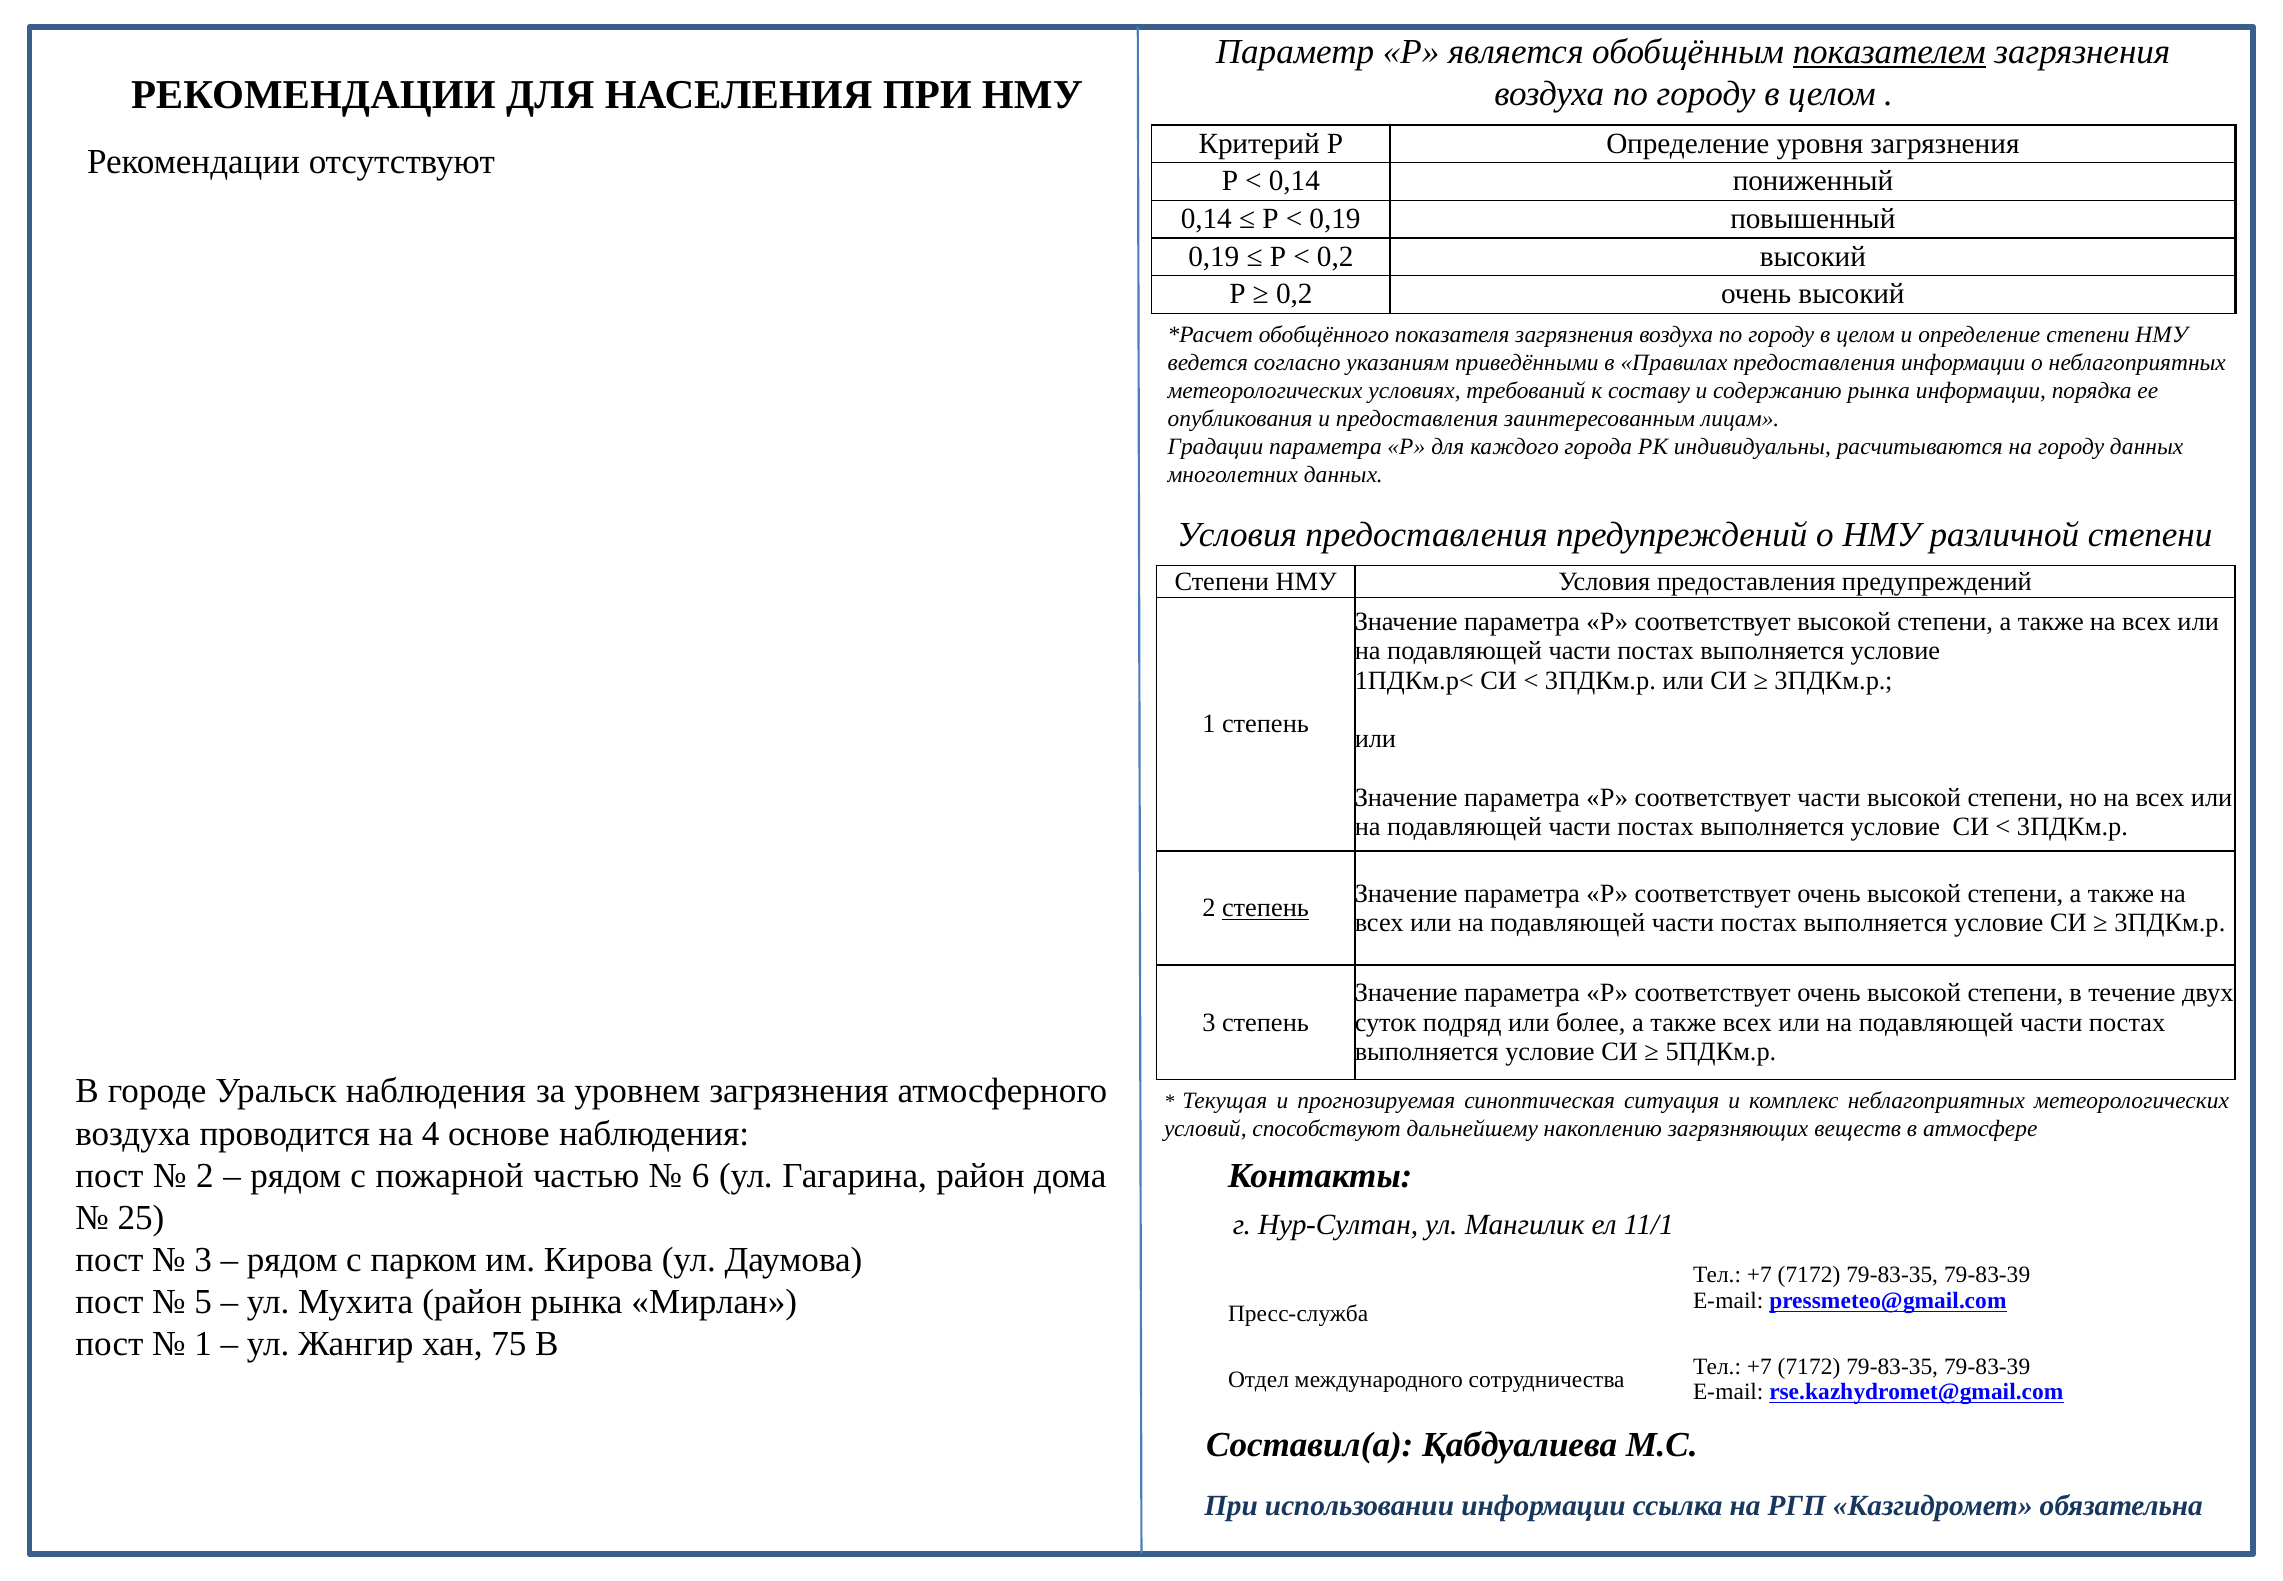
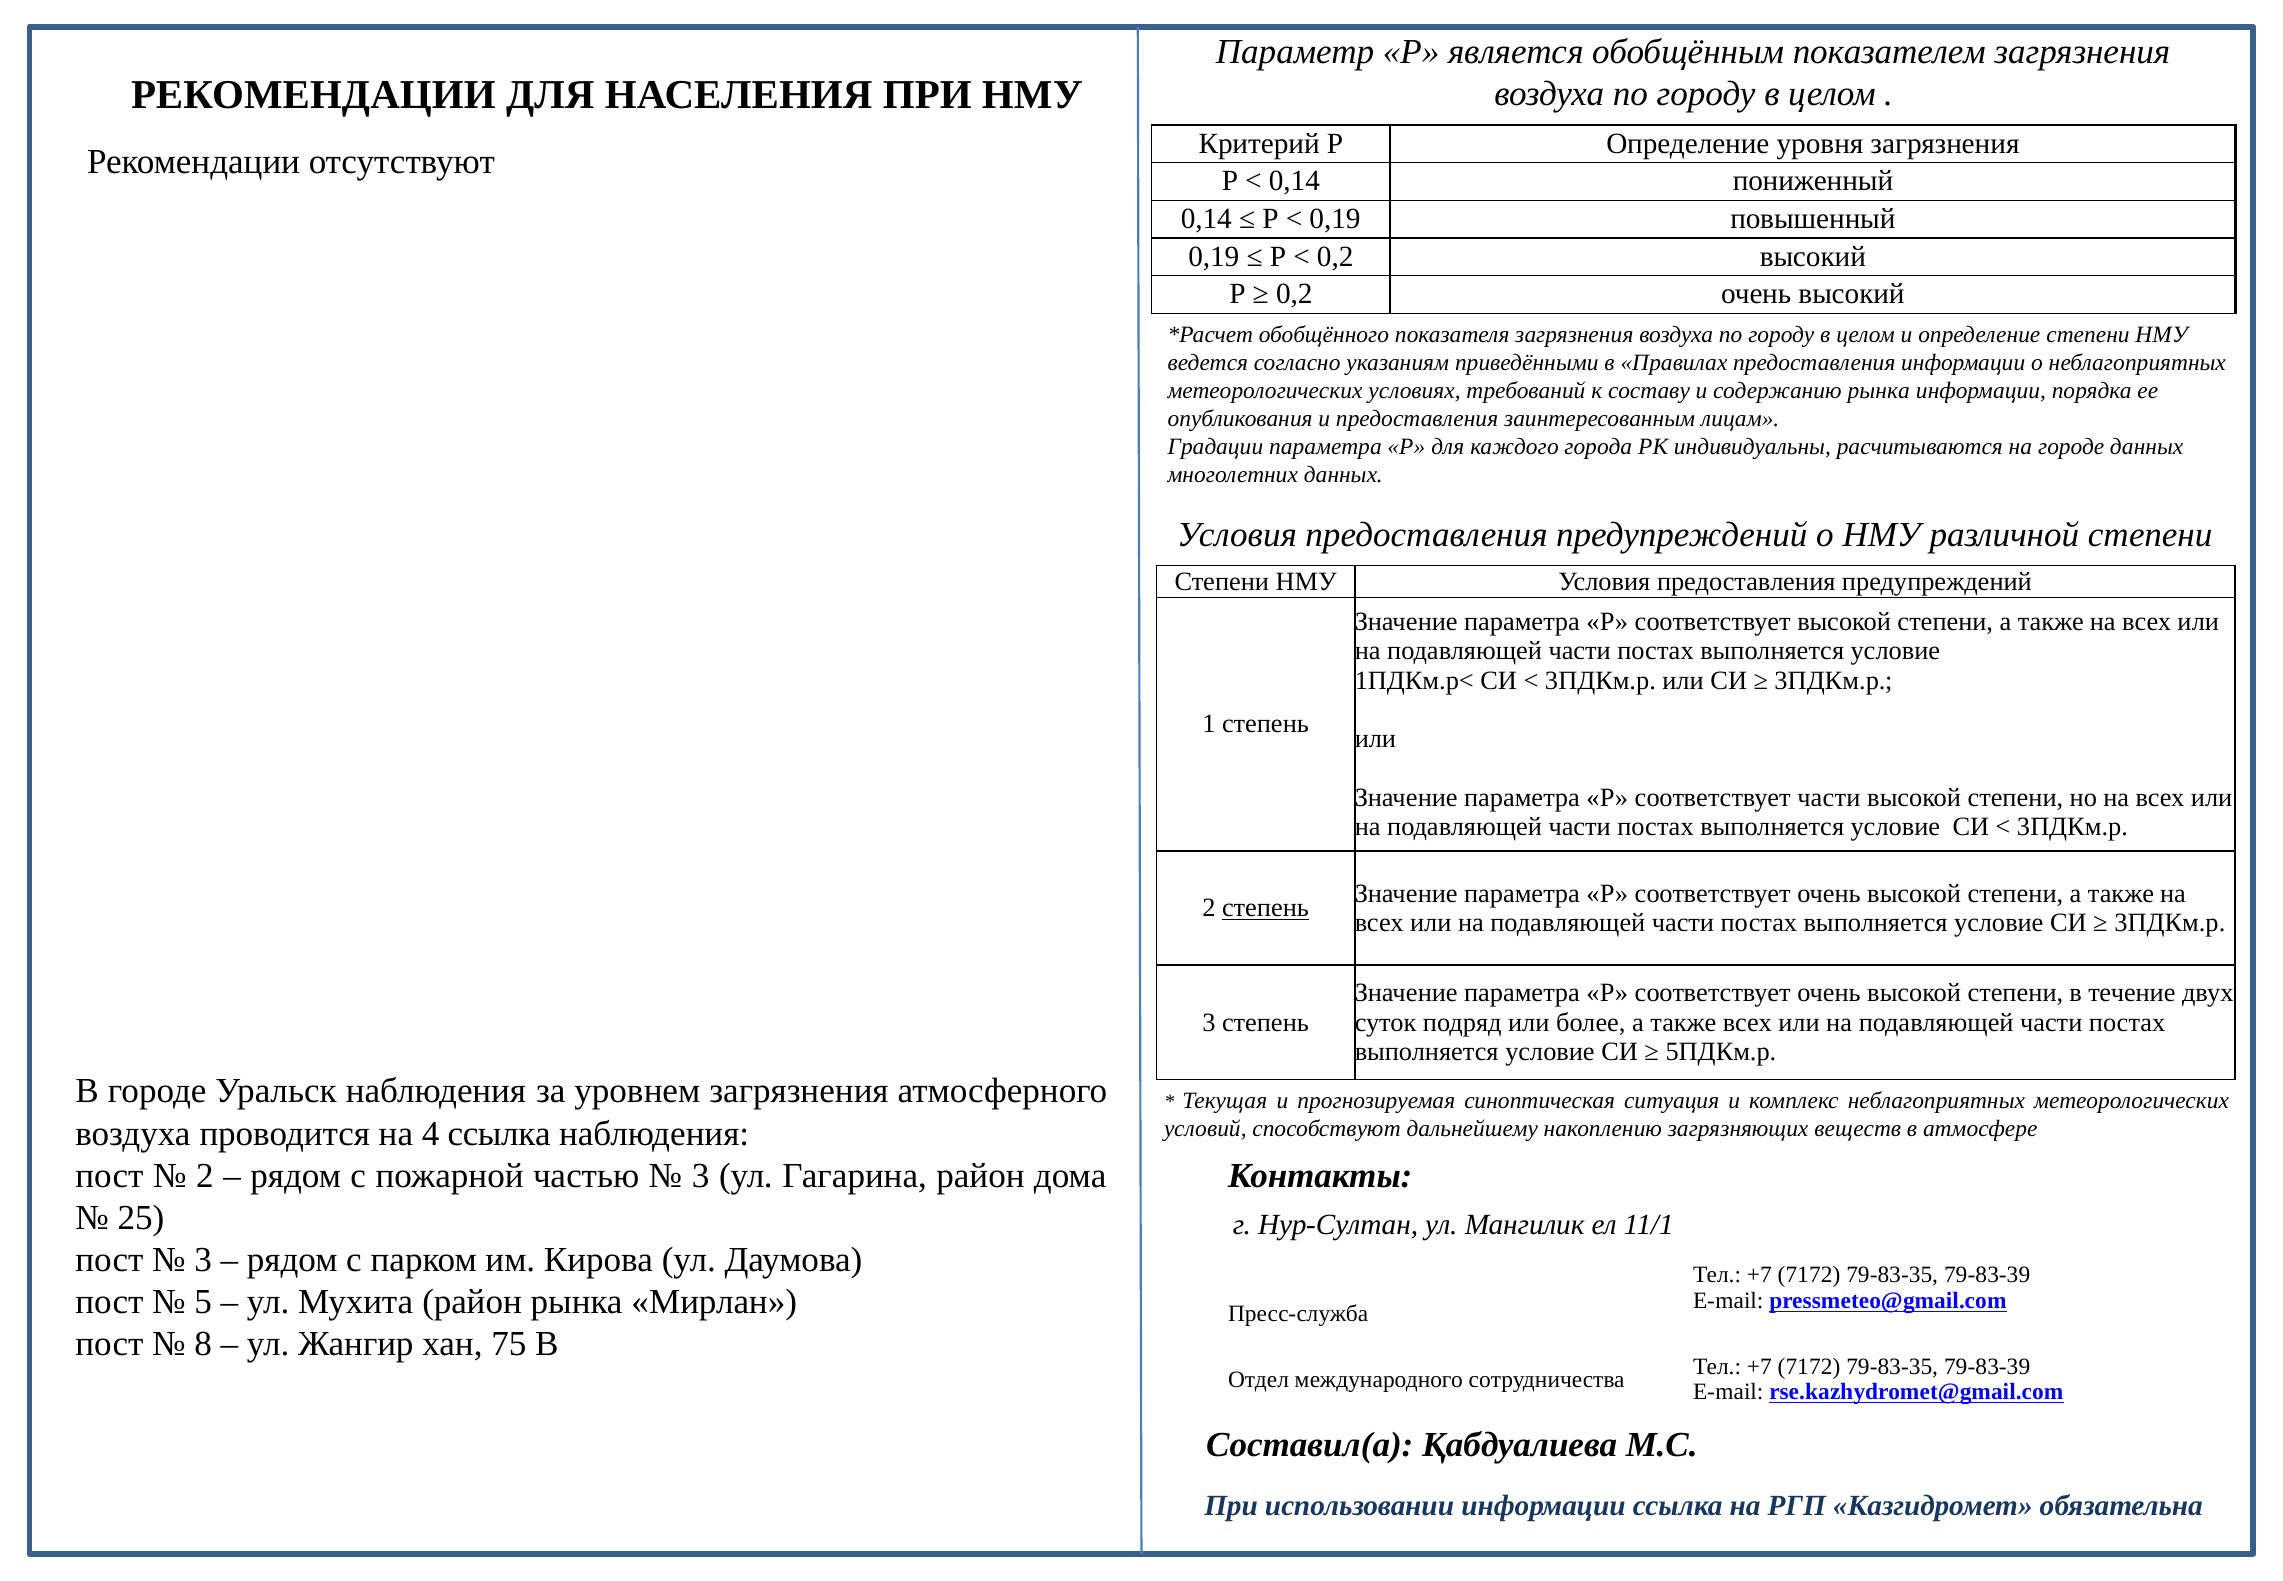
показателем underline: present -> none
на городу: городу -> городе
4 основе: основе -> ссылка
6 at (701, 1175): 6 -> 3
1 at (203, 1344): 1 -> 8
